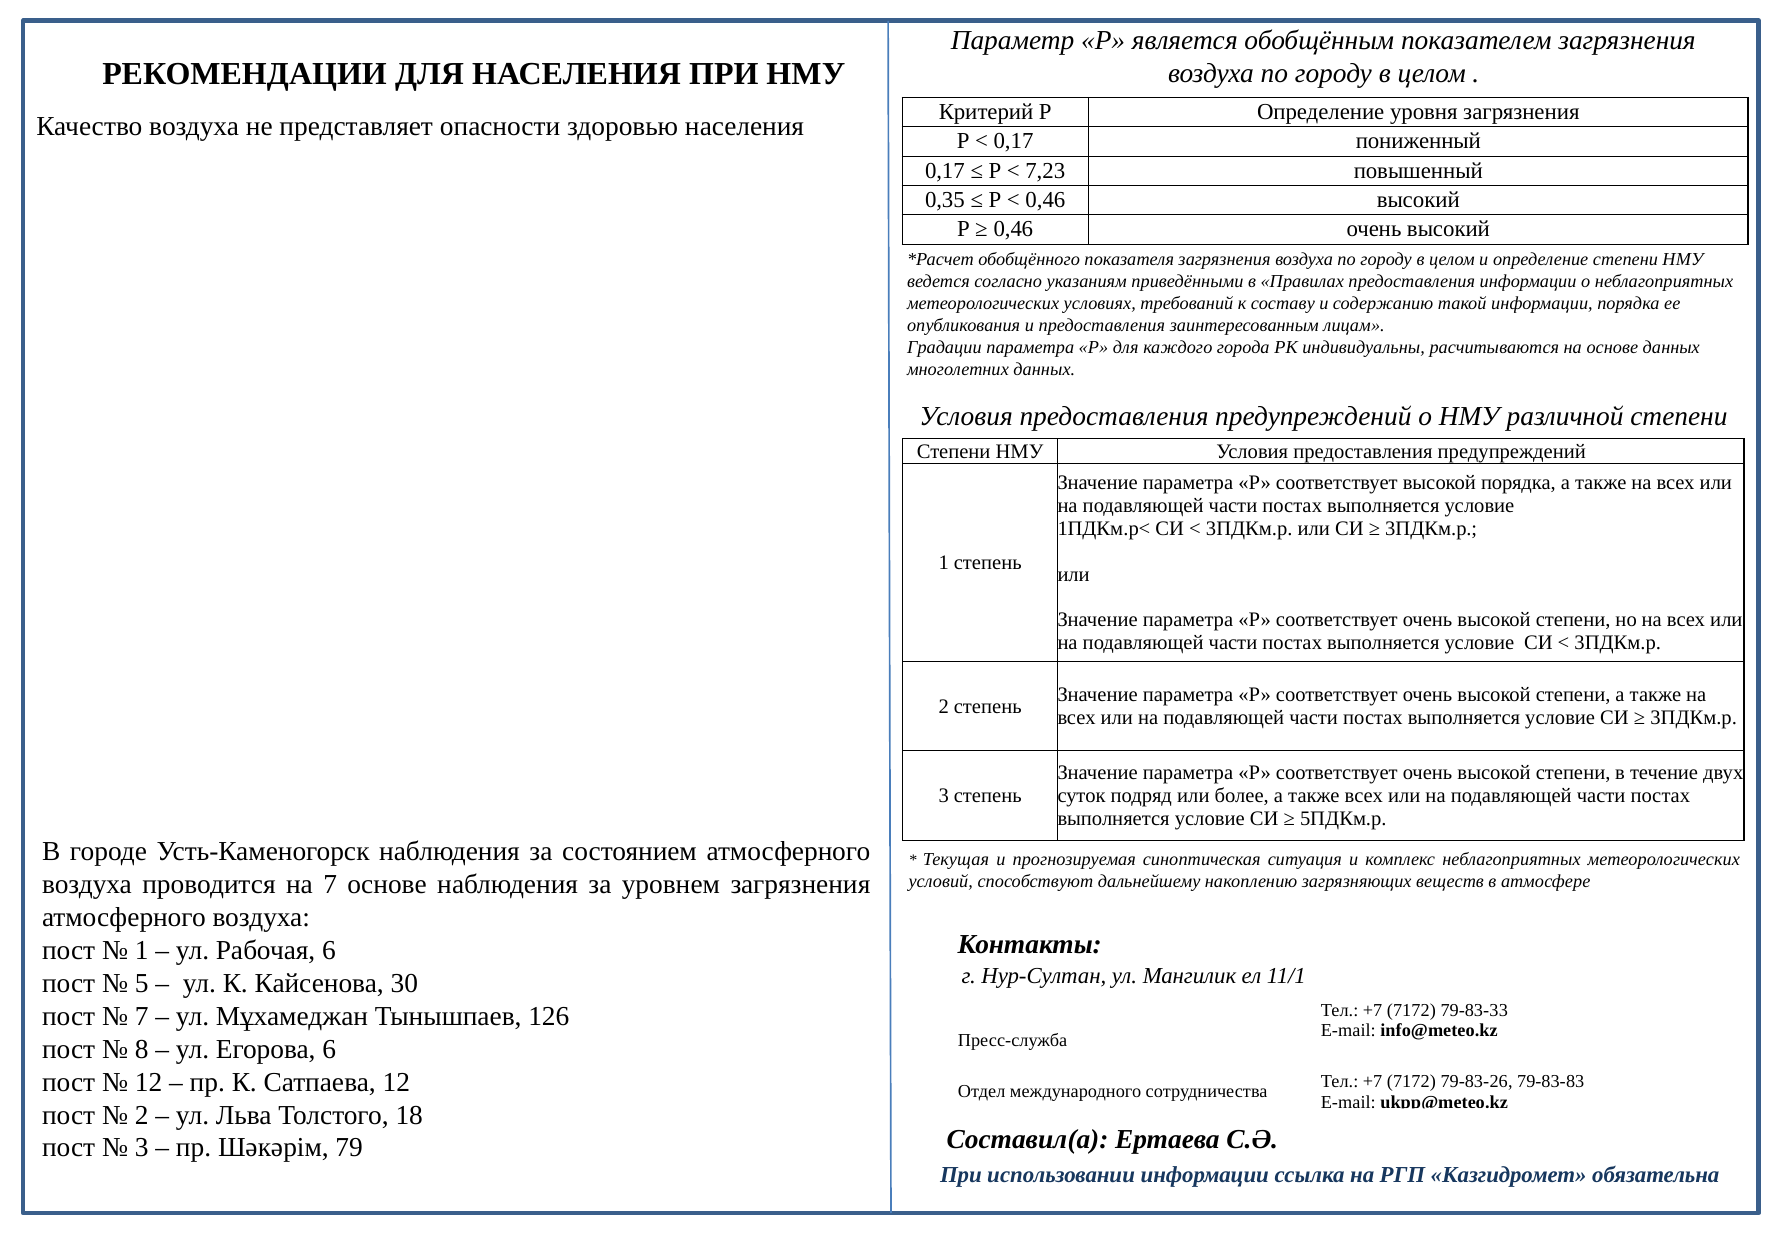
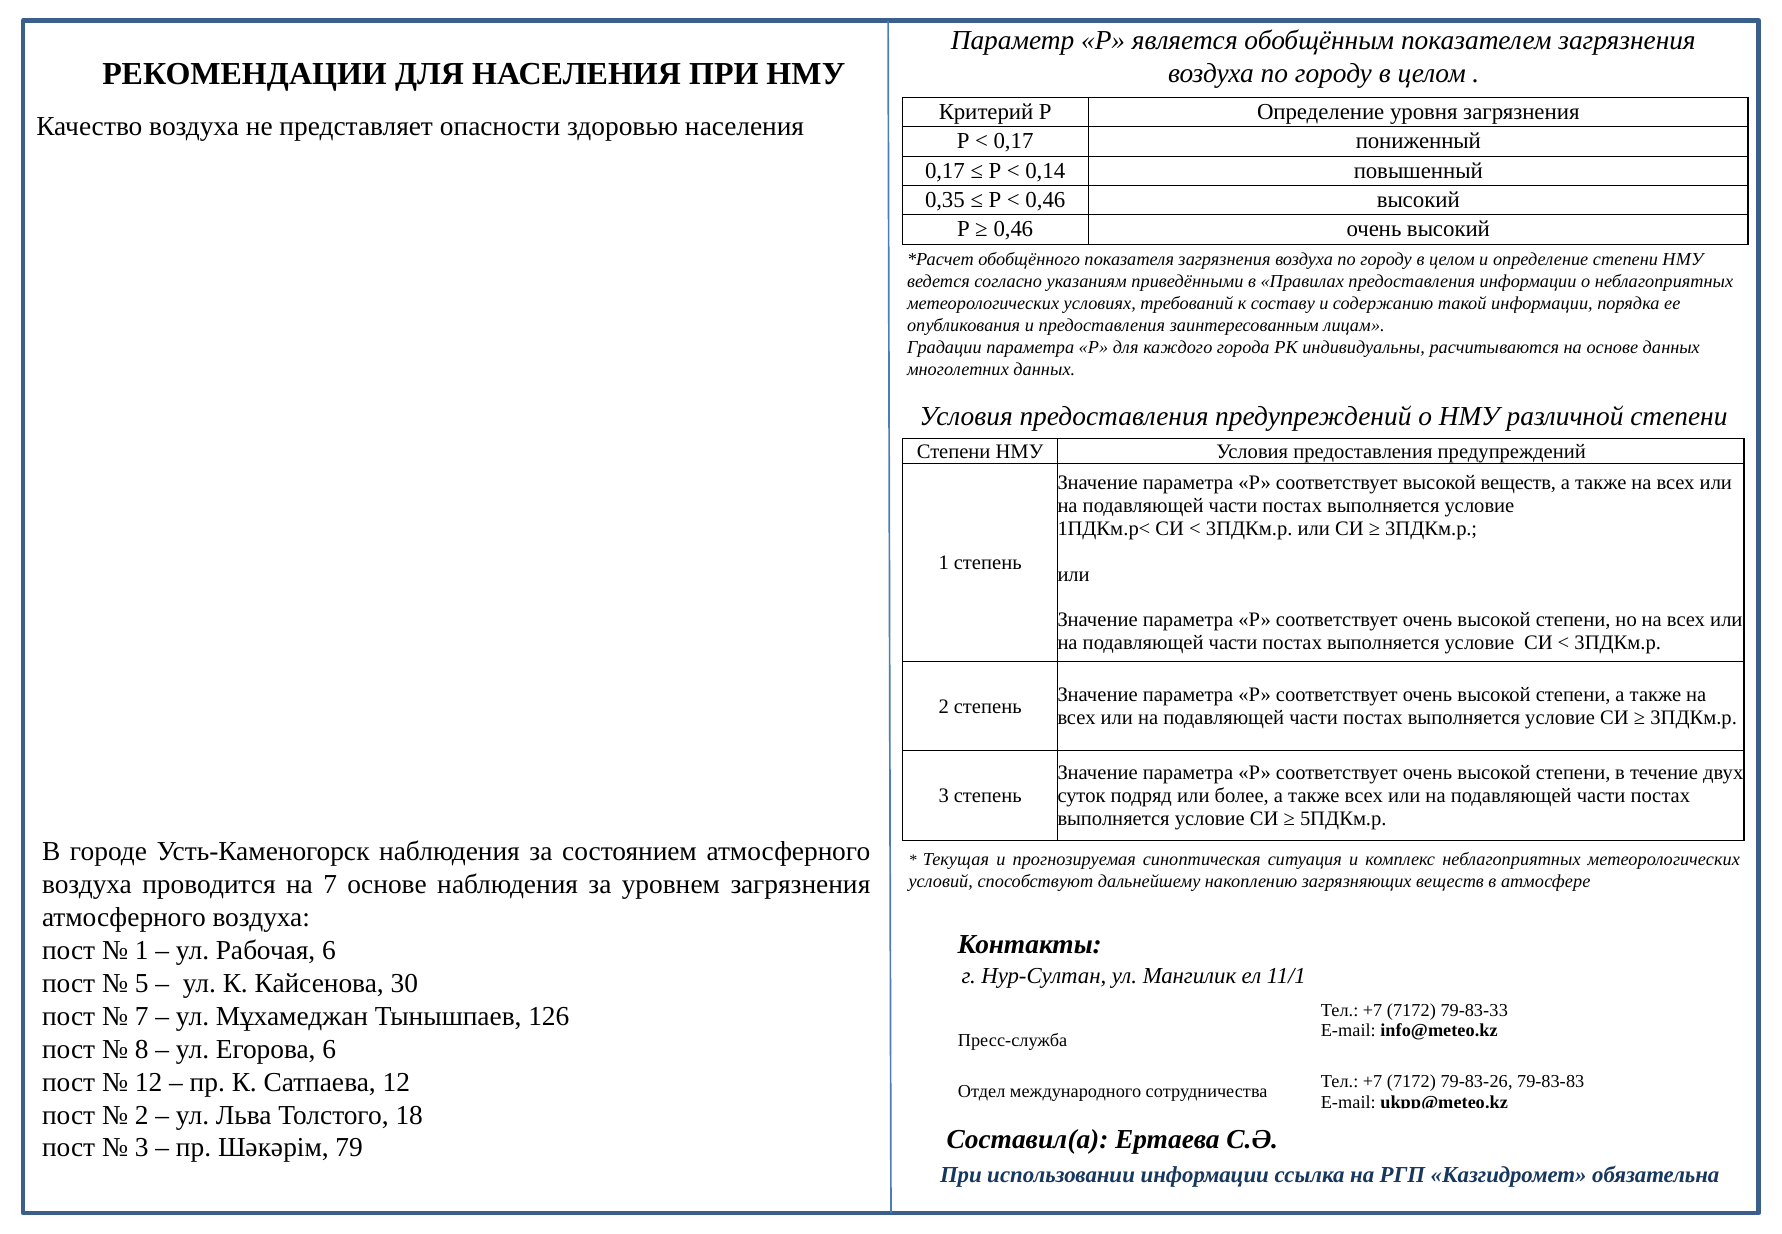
7,23: 7,23 -> 0,14
высокой порядка: порядка -> веществ
